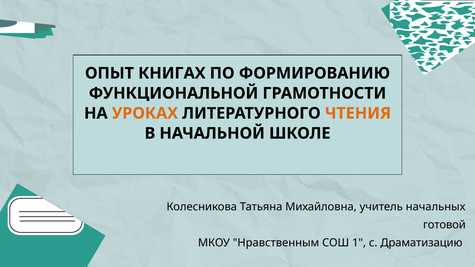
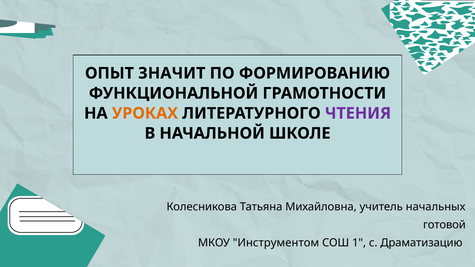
КНИГАХ: КНИГАХ -> ЗНАЧИТ
ЧТЕНИЯ colour: orange -> purple
Нравственным: Нравственным -> Инструментом
